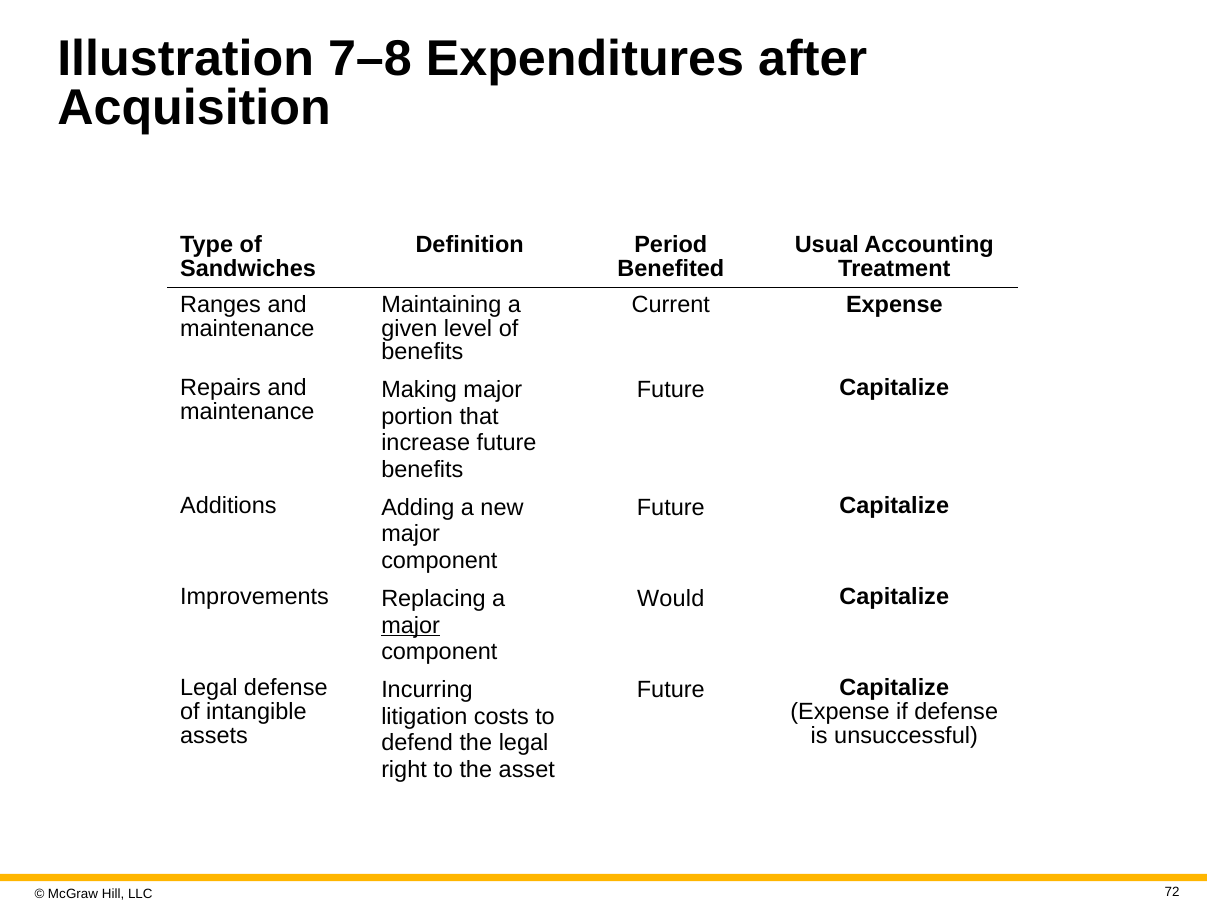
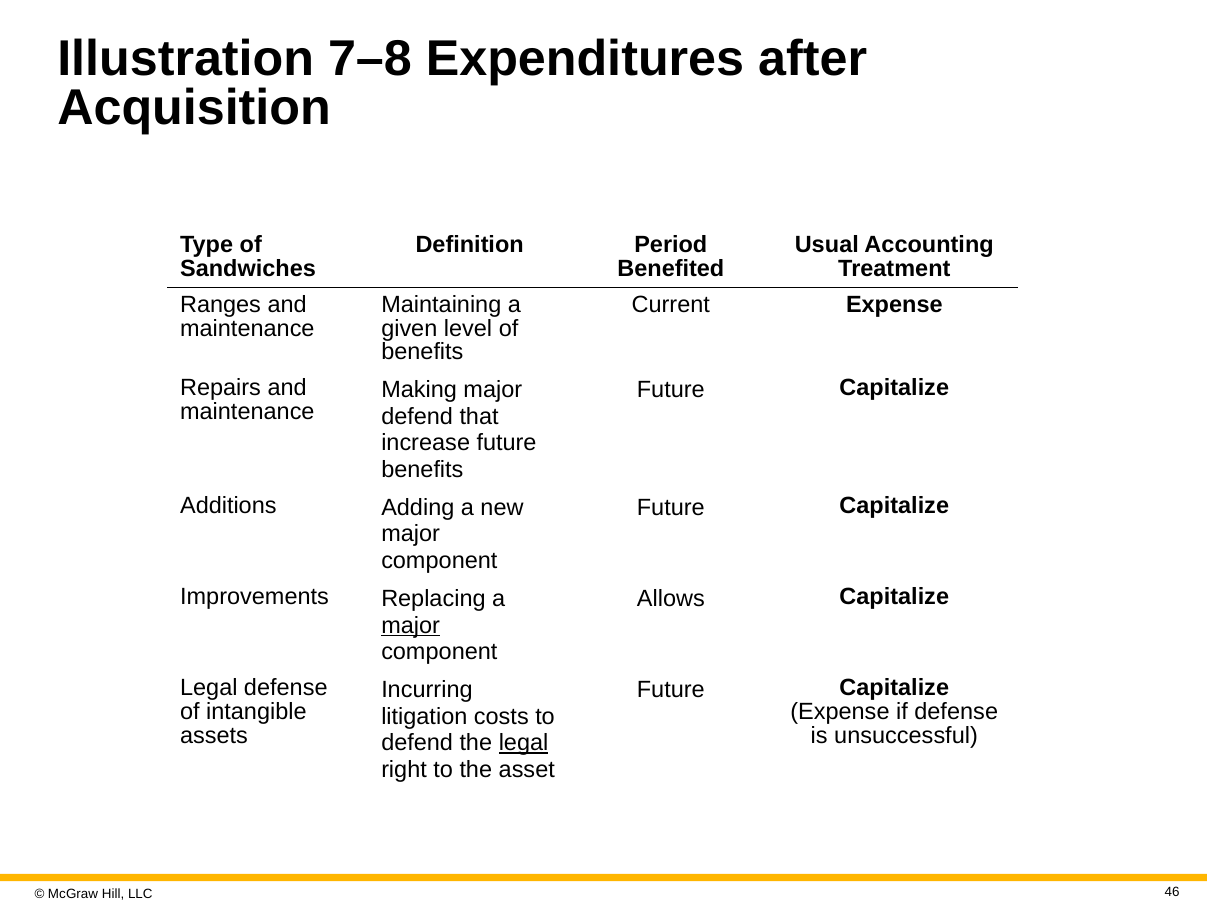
portion at (417, 417): portion -> defend
Would: Would -> Allows
legal at (524, 743) underline: none -> present
72: 72 -> 46
